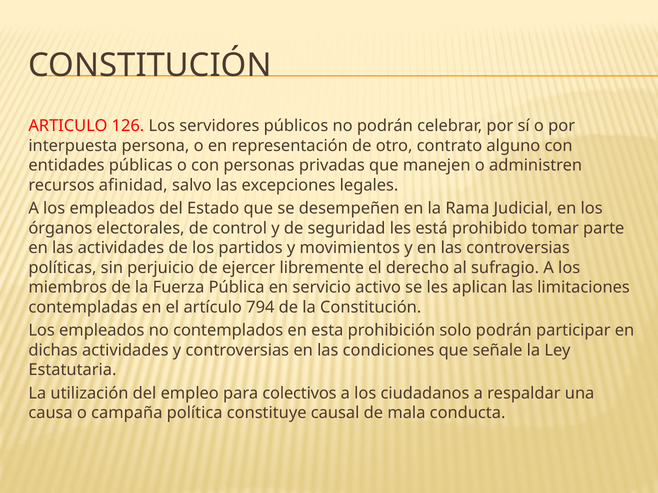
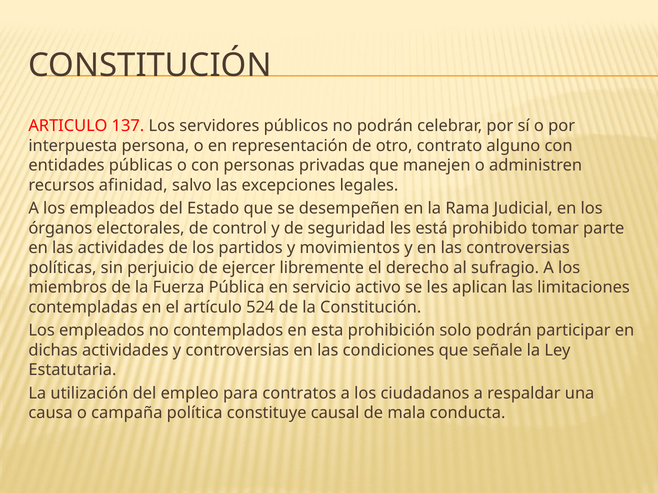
126: 126 -> 137
794: 794 -> 524
colectivos: colectivos -> contratos
